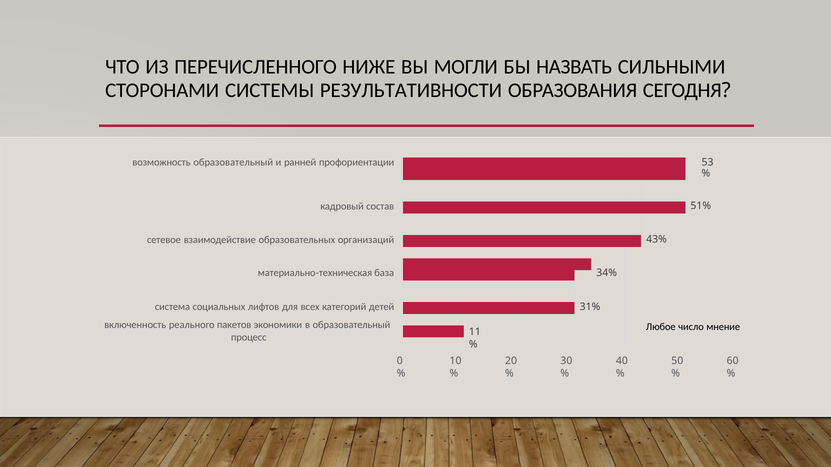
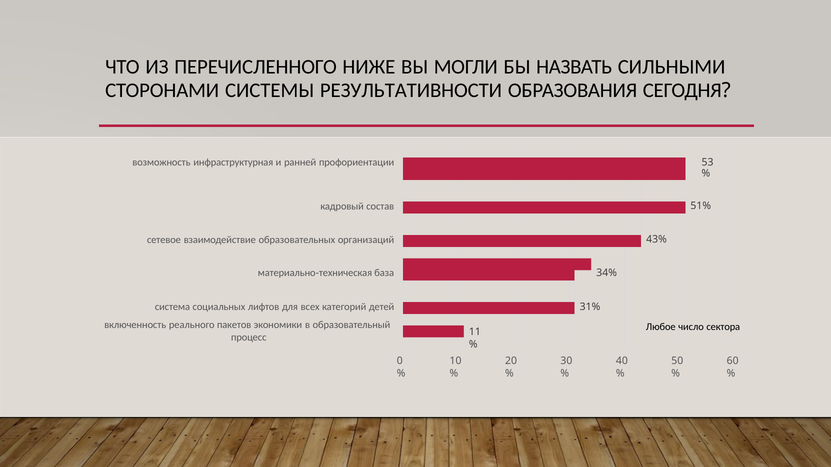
возможность образовательный: образовательный -> инфраструктурная
мнение: мнение -> сектора
